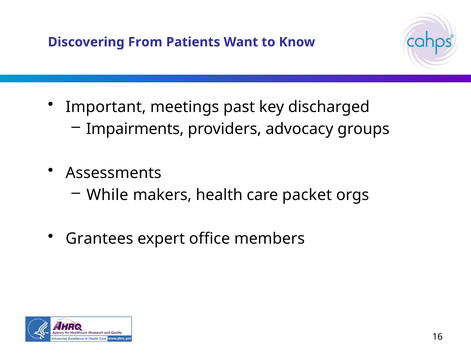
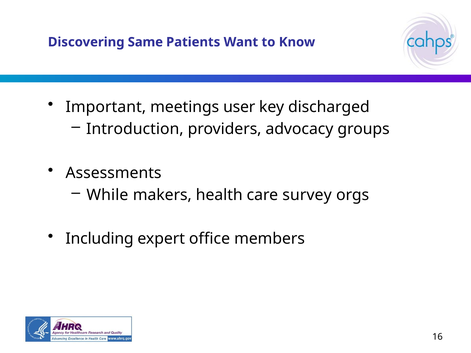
From: From -> Same
past: past -> user
Impairments: Impairments -> Introduction
packet: packet -> survey
Grantees: Grantees -> Including
